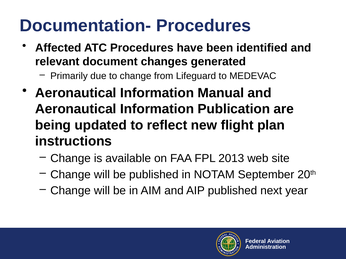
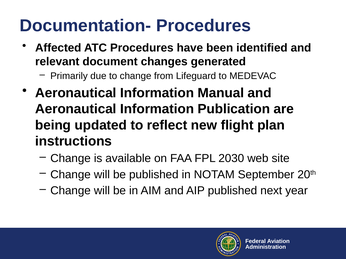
2013: 2013 -> 2030
